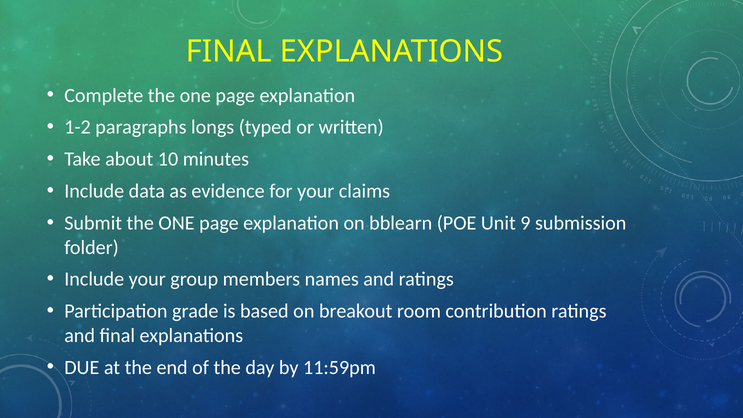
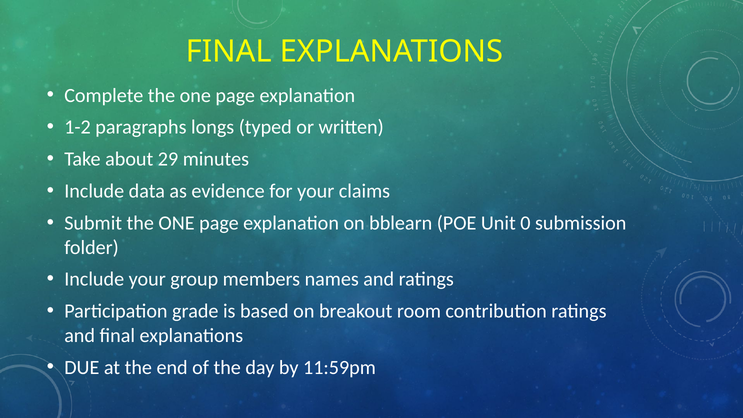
10: 10 -> 29
9: 9 -> 0
